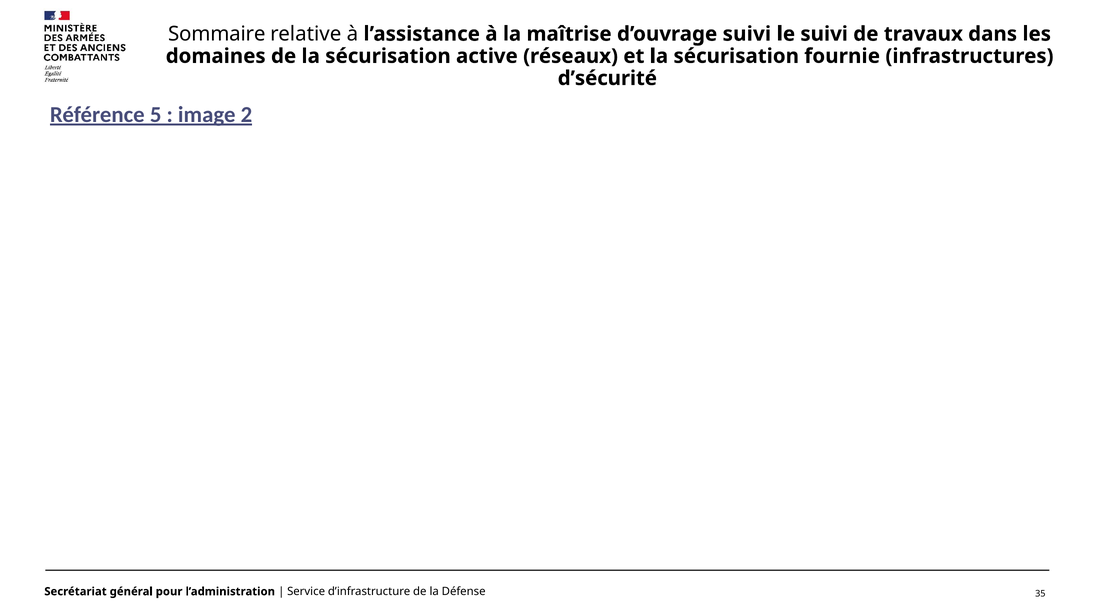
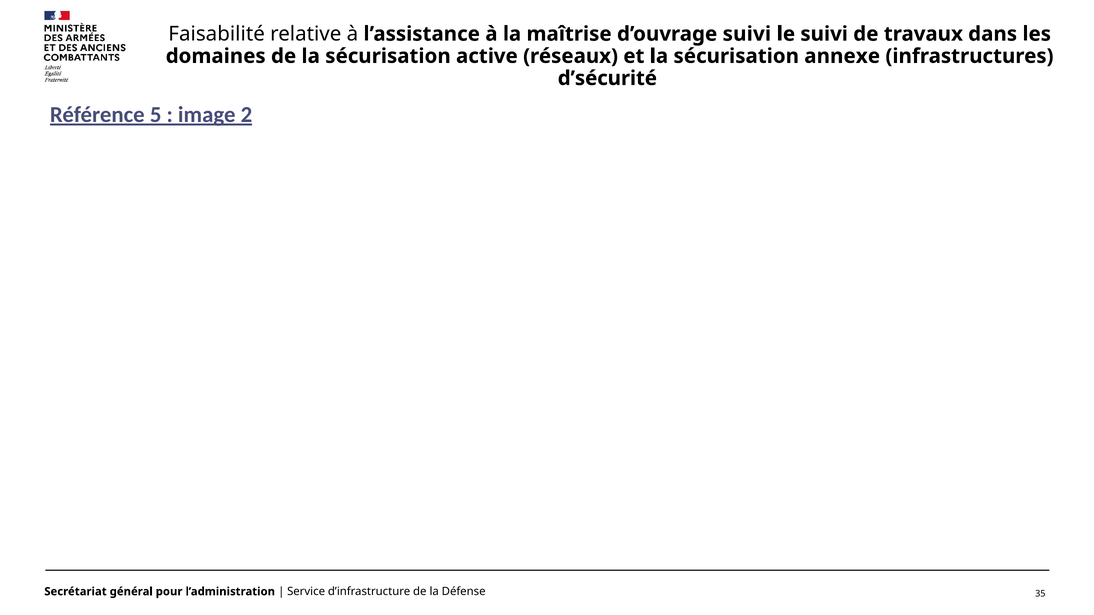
Sommaire: Sommaire -> Faisabilité
fournie: fournie -> annexe
